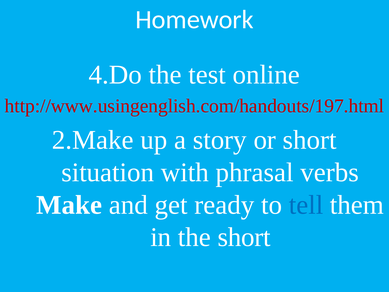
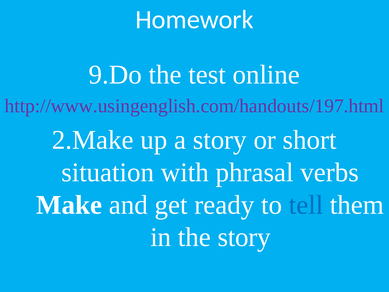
4.Do: 4.Do -> 9.Do
http://www.usingenglish.com/handouts/197.html colour: red -> purple
the short: short -> story
